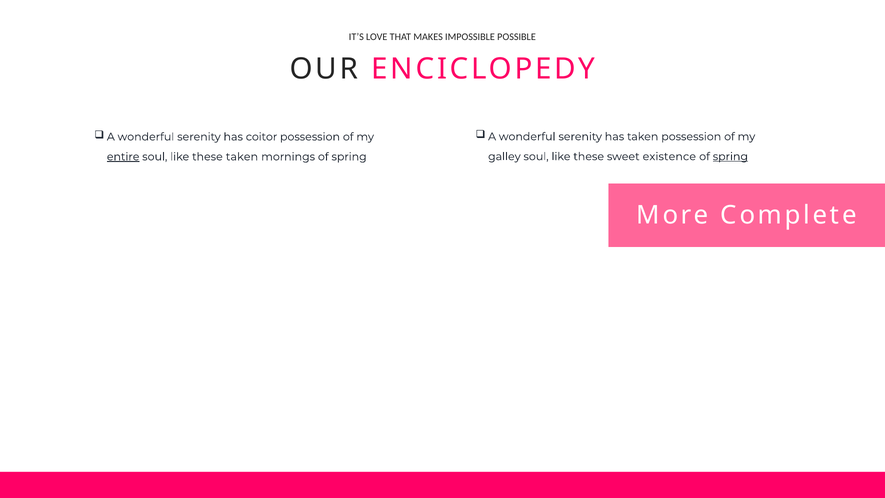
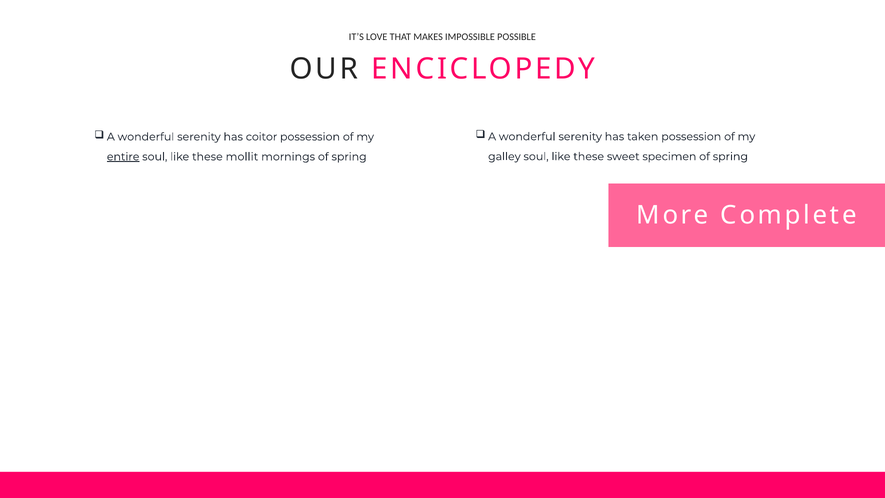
existence: existence -> specimen
spring at (730, 156) underline: present -> none
these taken: taken -> mollit
